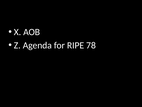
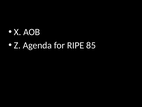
78: 78 -> 85
